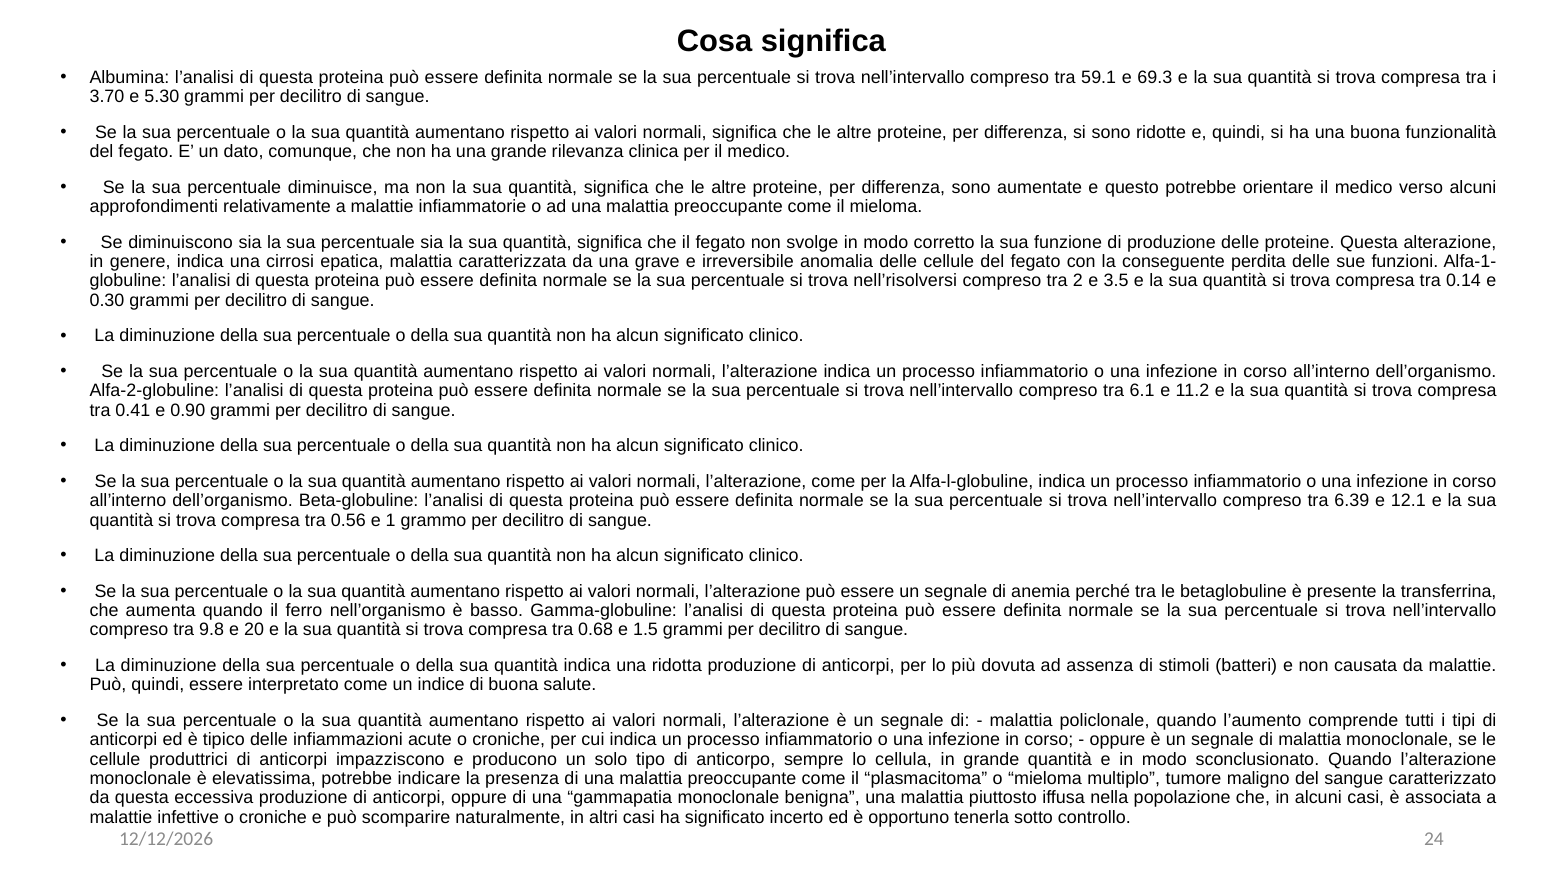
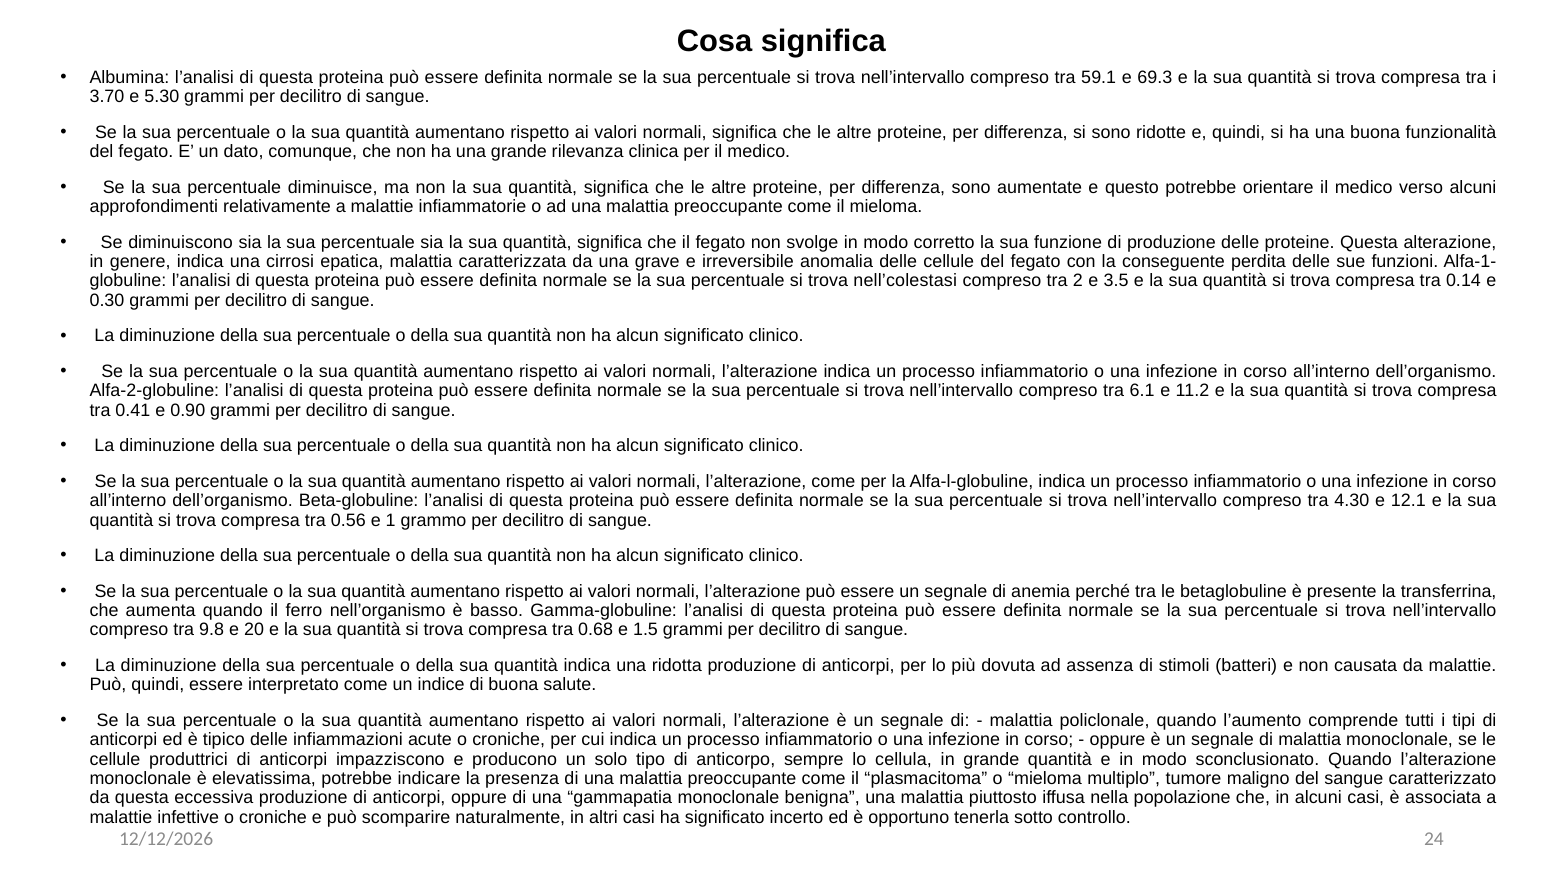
nell’risolversi: nell’risolversi -> nell’colestasi
6.39: 6.39 -> 4.30
